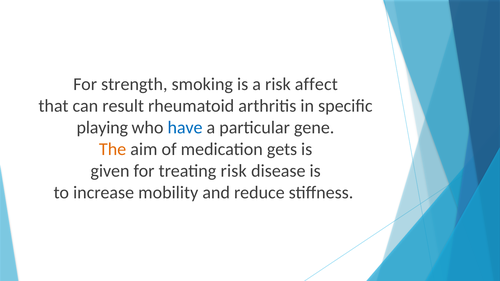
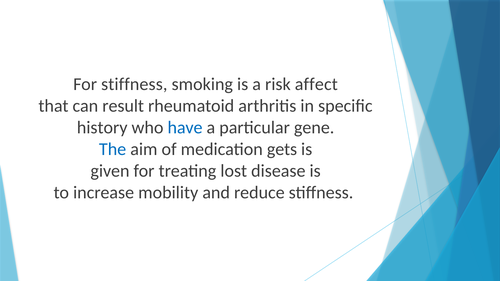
For strength: strength -> stiffness
playing: playing -> history
The colour: orange -> blue
treating risk: risk -> lost
